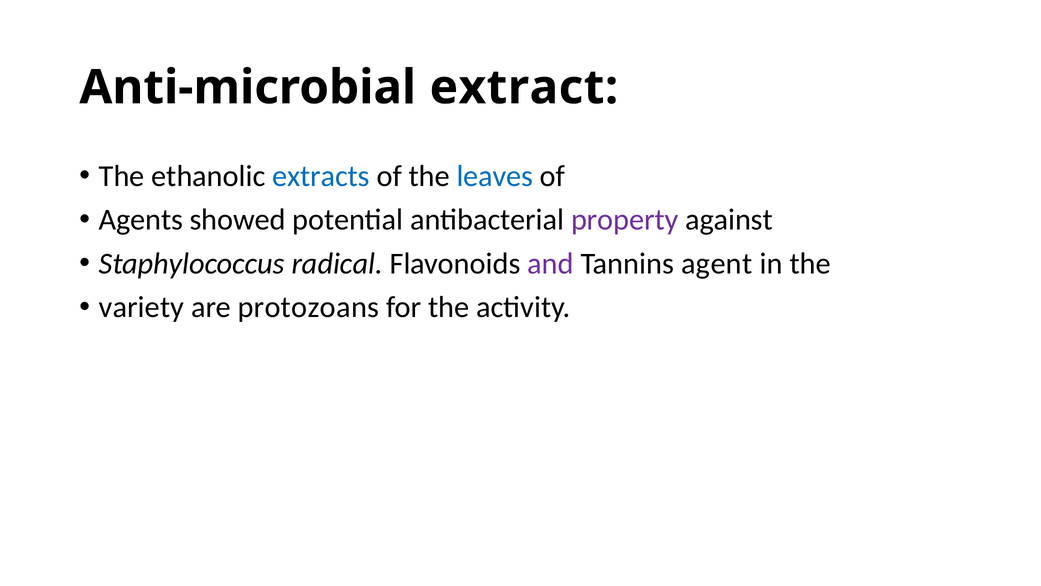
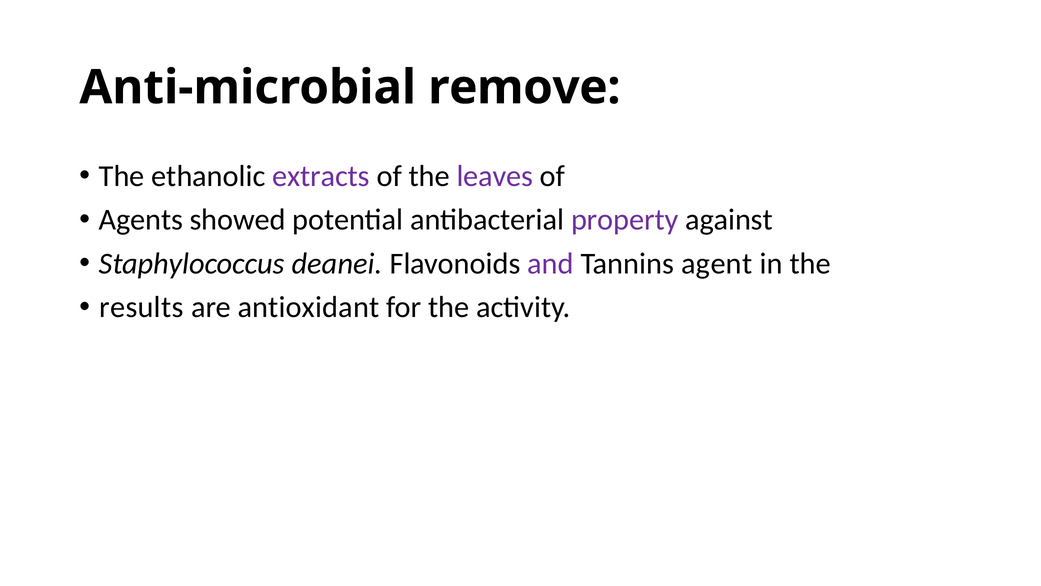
extract: extract -> remove
extracts colour: blue -> purple
leaves colour: blue -> purple
radical: radical -> deanei
variety: variety -> results
protozoans: protozoans -> antioxidant
